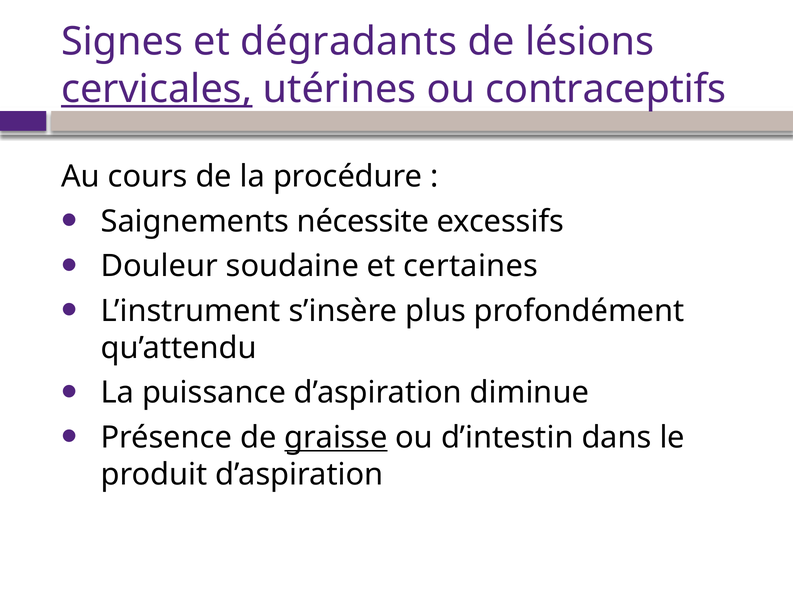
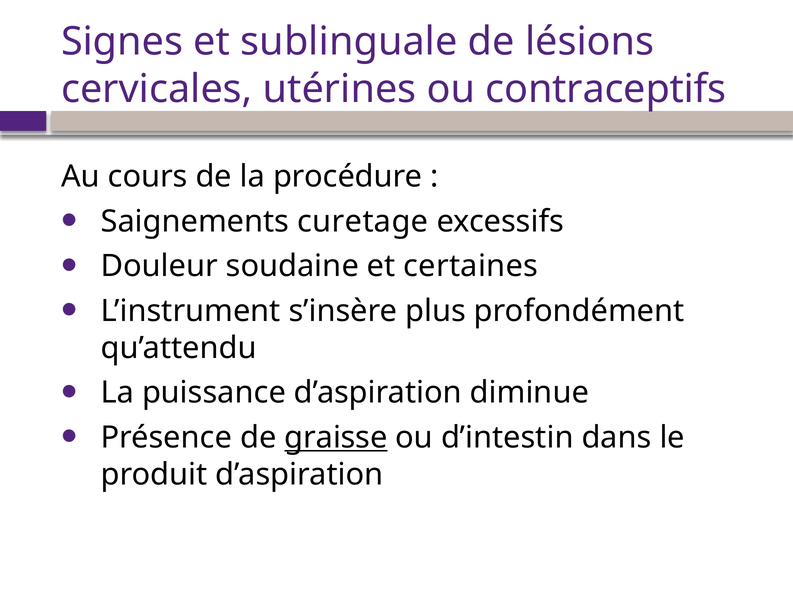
dégradants: dégradants -> sublinguale
cervicales underline: present -> none
nécessite: nécessite -> curetage
